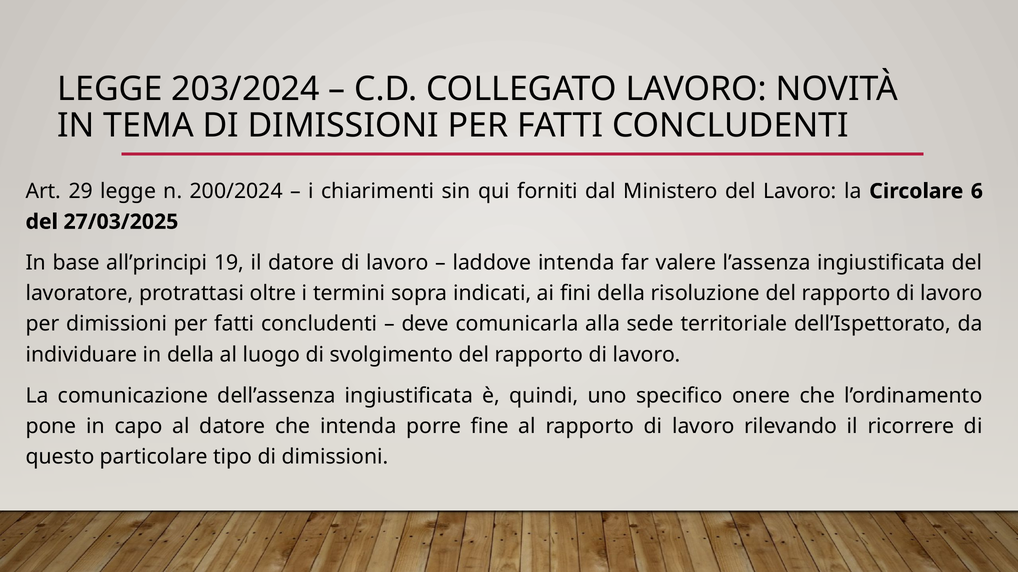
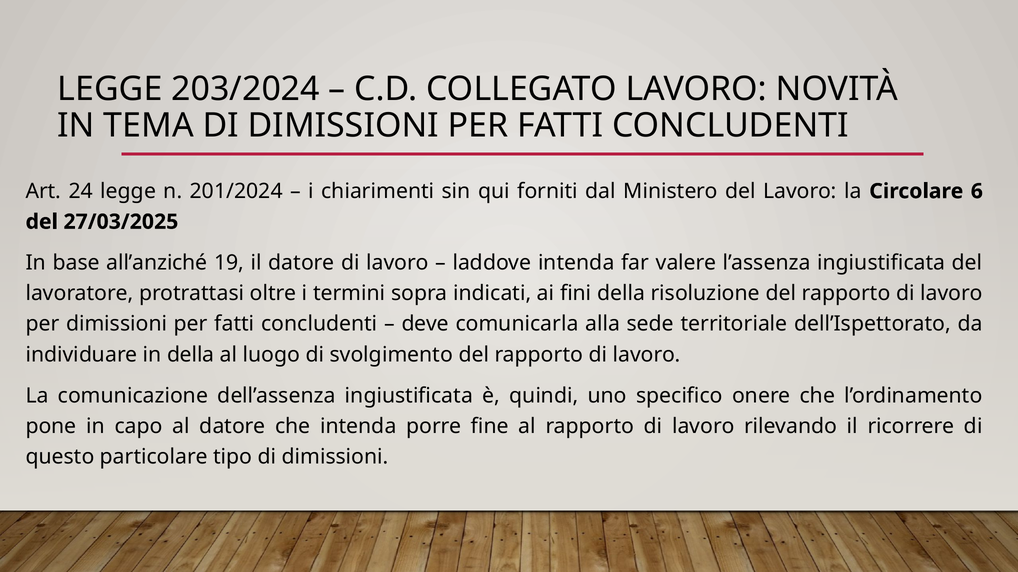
29: 29 -> 24
200/2024: 200/2024 -> 201/2024
all’principi: all’principi -> all’anziché
